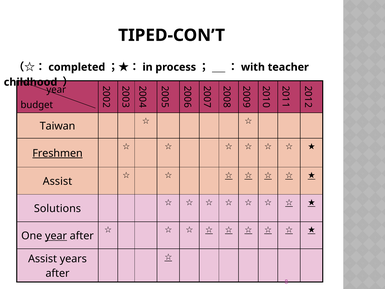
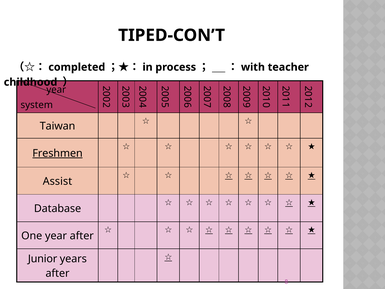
budget: budget -> system
Solutions: Solutions -> Database
year at (56, 236) underline: present -> none
Assist at (43, 259): Assist -> Junior
